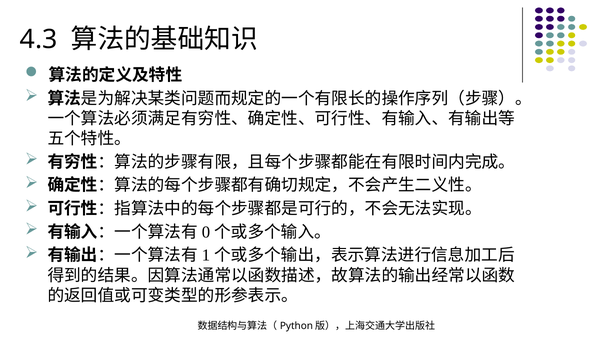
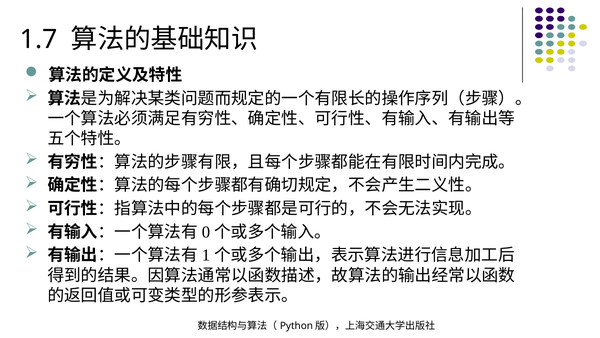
4.3: 4.3 -> 1.7
